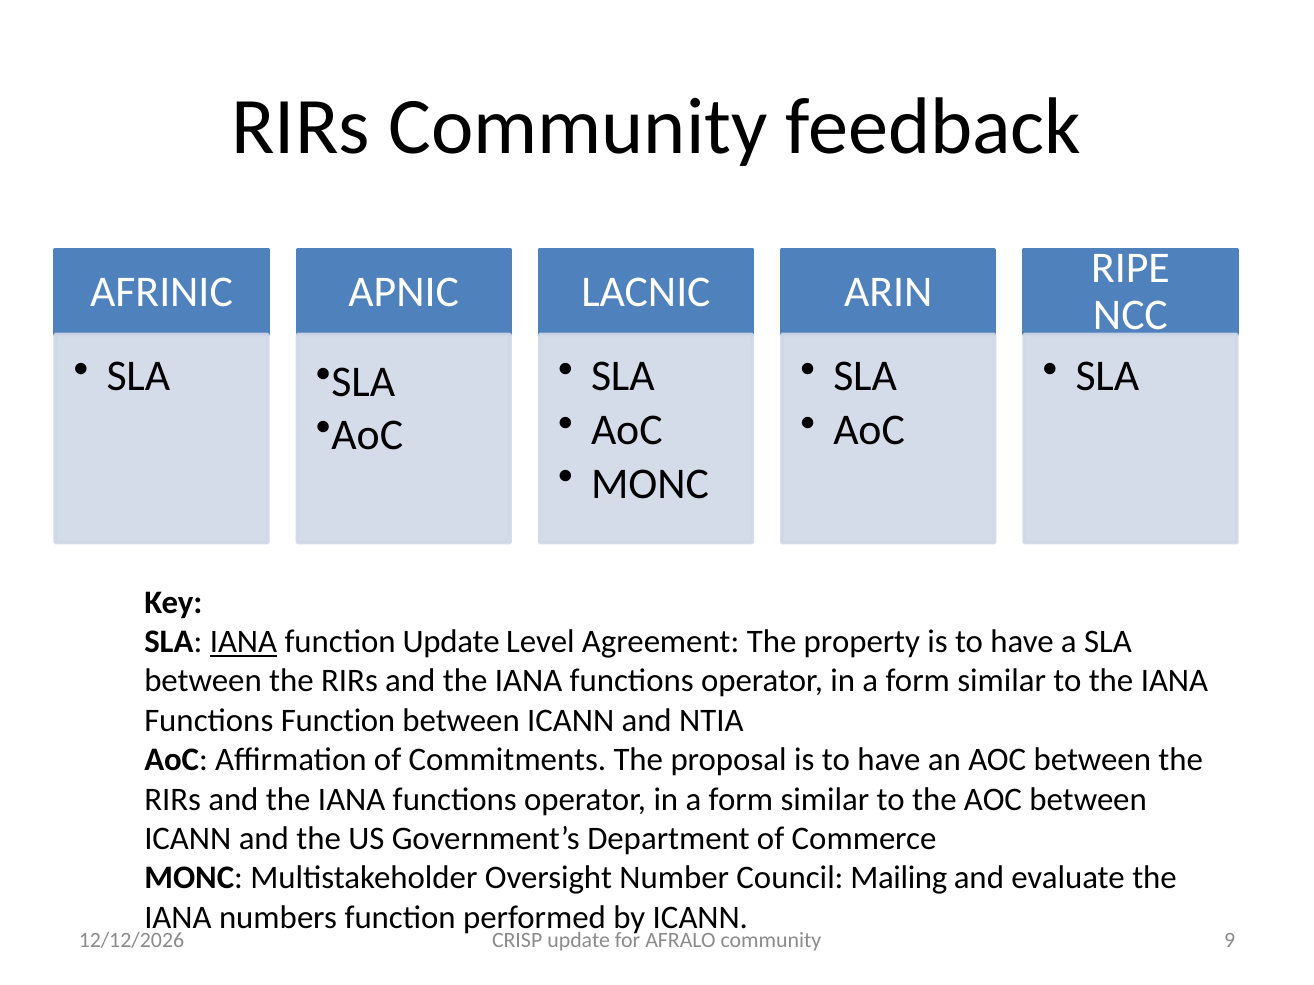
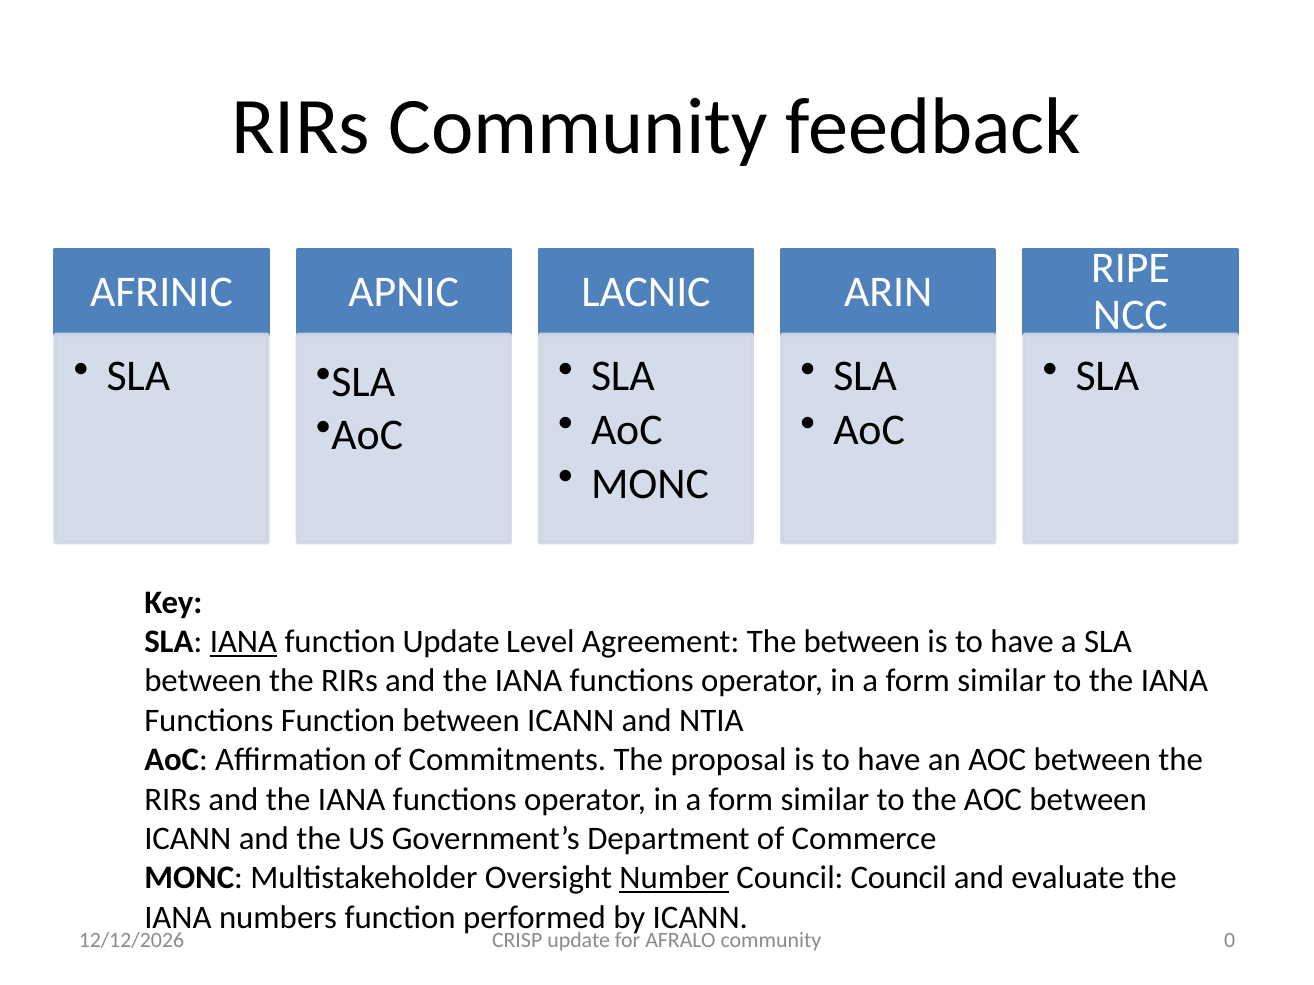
The property: property -> between
Number underline: none -> present
Council Mailing: Mailing -> Council
9: 9 -> 0
